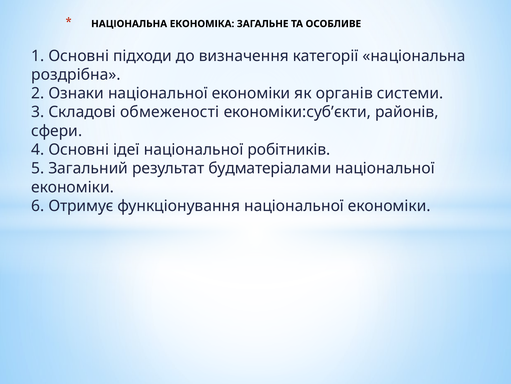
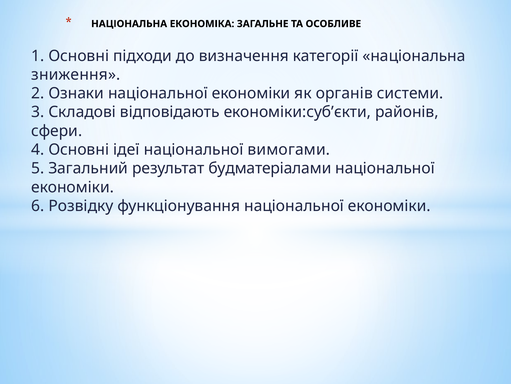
роздрібна: роздрібна -> зниження
обмеженості: обмеженості -> відповідають
робітників: робітників -> вимогами
Отримує: Отримує -> Розвідку
